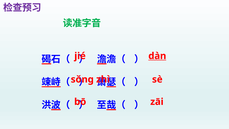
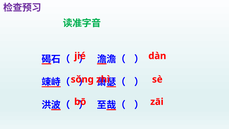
dàn underline: present -> none
